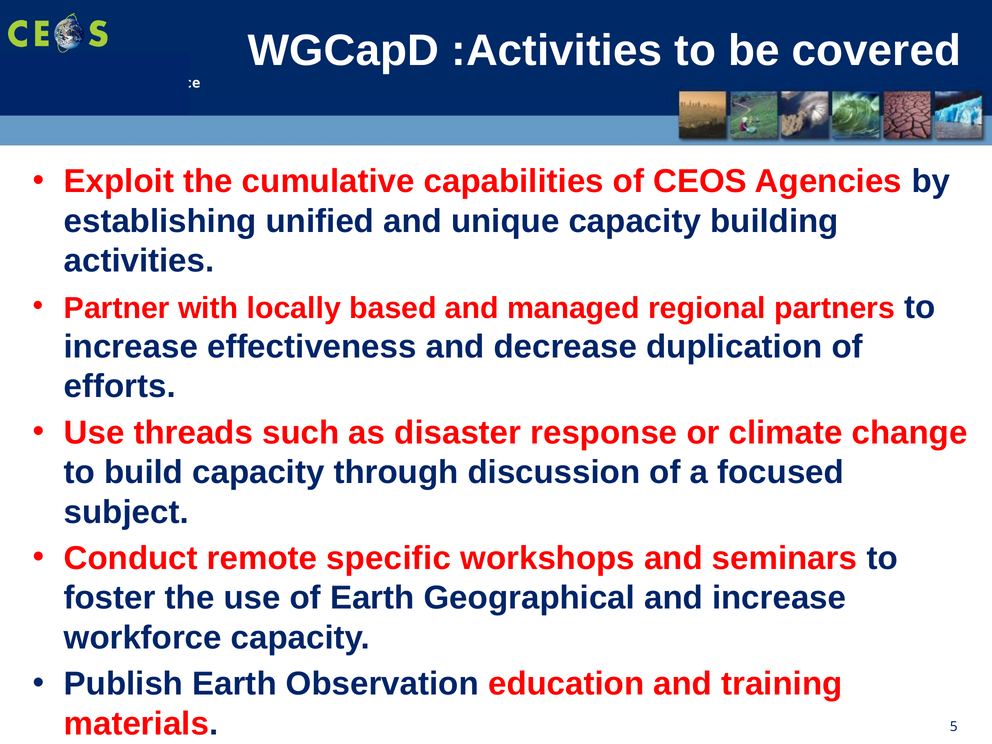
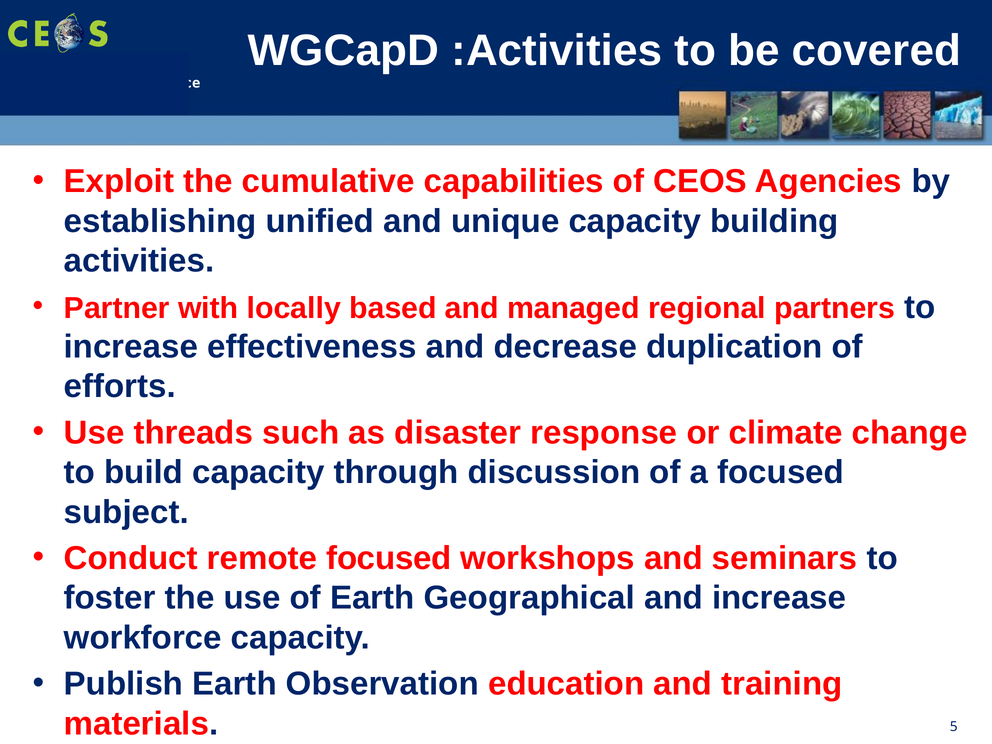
remote specific: specific -> focused
